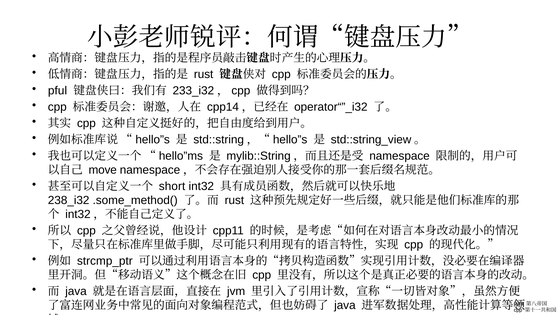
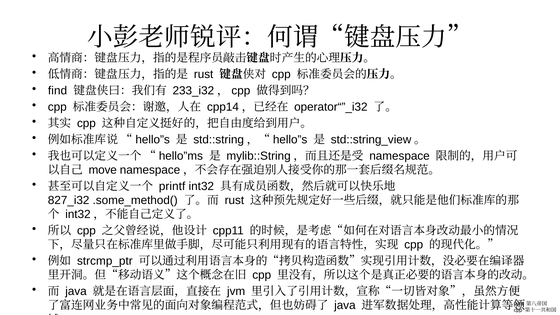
pful: pful -> find
short: short -> printf
238_i32: 238_i32 -> 827_i32
